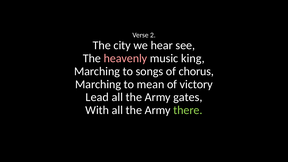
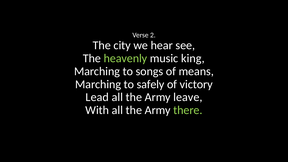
heavenly colour: pink -> light green
chorus: chorus -> means
mean: mean -> safely
gates: gates -> leave
